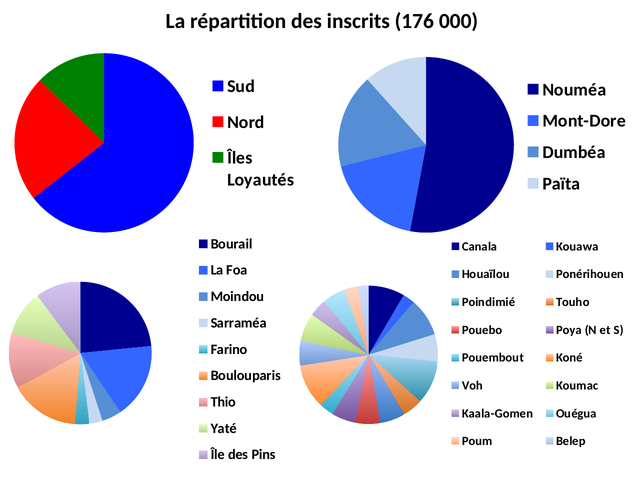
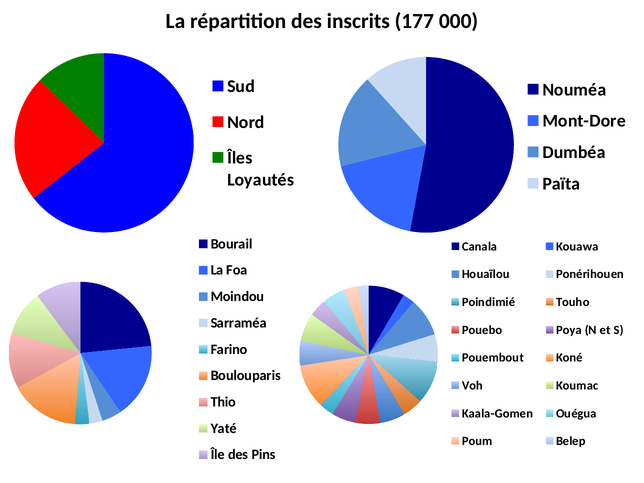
176: 176 -> 177
